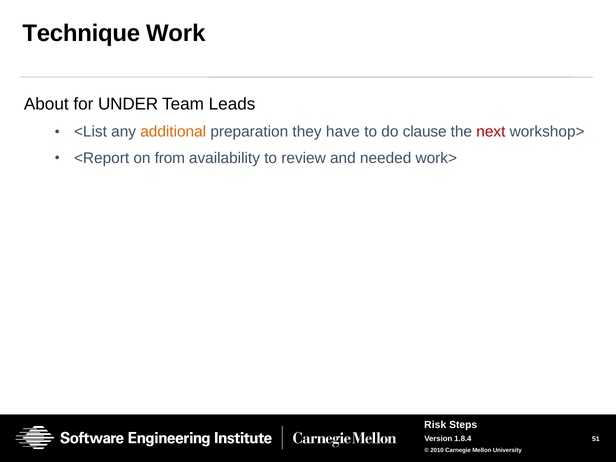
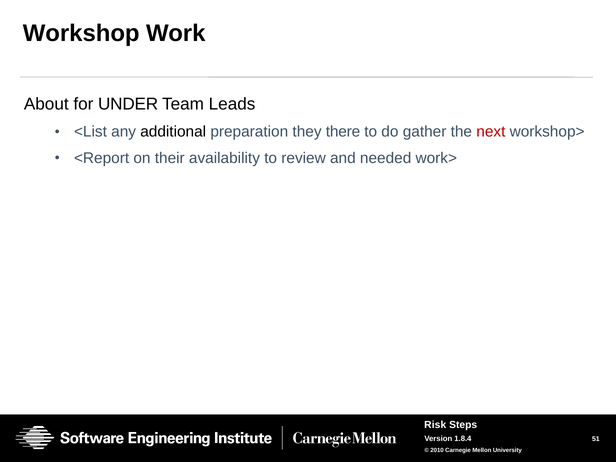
Technique: Technique -> Workshop
additional colour: orange -> black
have: have -> there
clause: clause -> gather
from: from -> their
